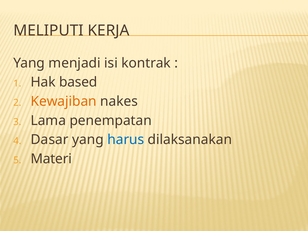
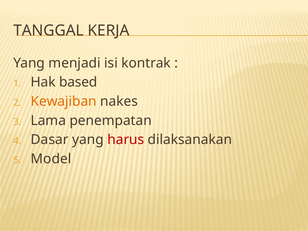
MELIPUTI: MELIPUTI -> TANGGAL
harus colour: blue -> red
Materi: Materi -> Model
